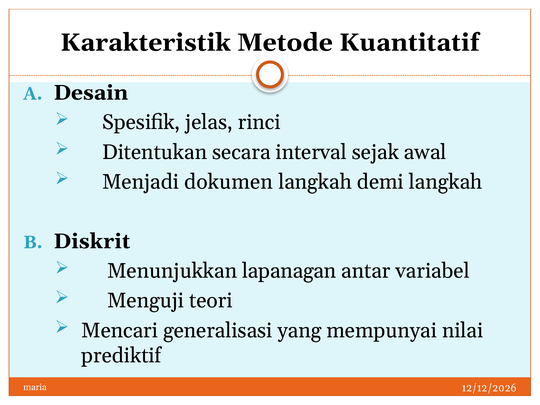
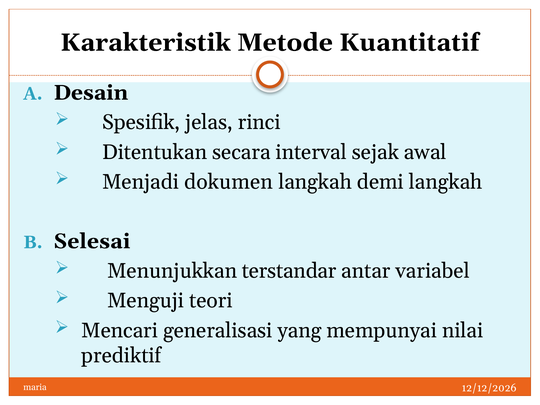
Diskrit: Diskrit -> Selesai
lapanagan: lapanagan -> terstandar
